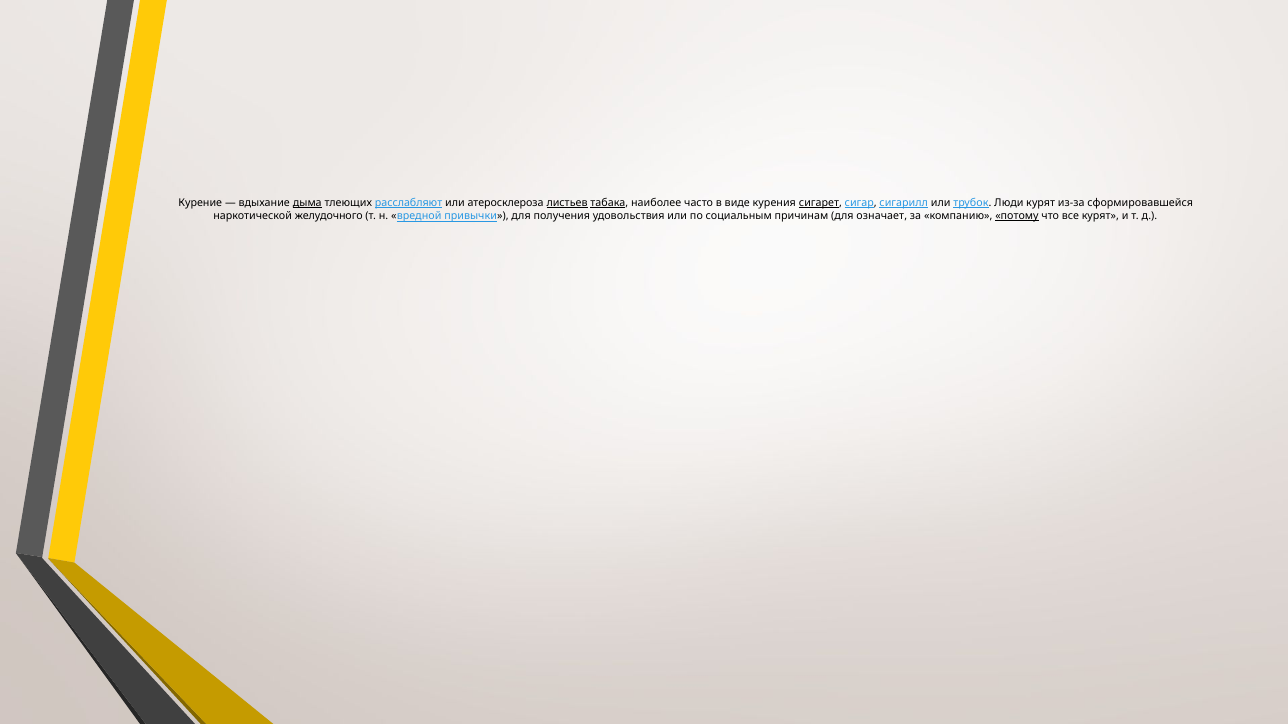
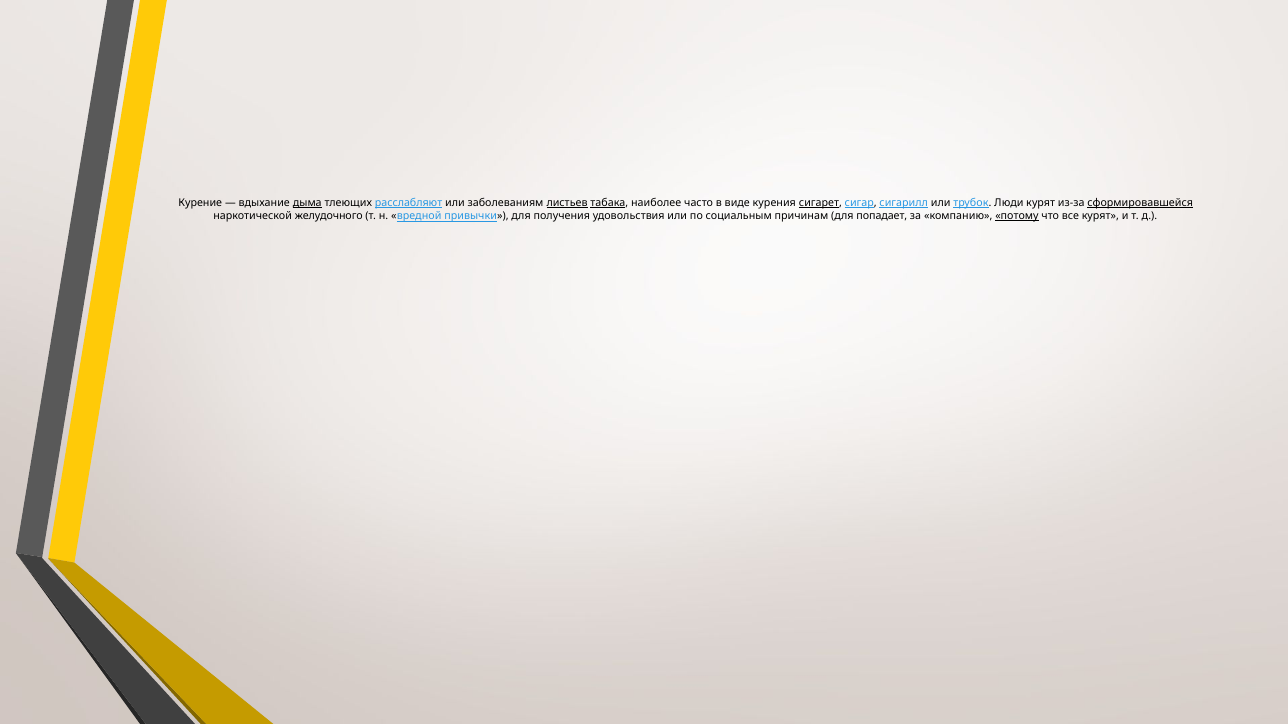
атеросклероза: атеросклероза -> заболеваниям
сформировавшейся underline: none -> present
означает: означает -> попадает
